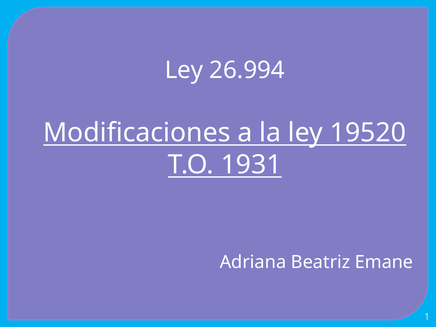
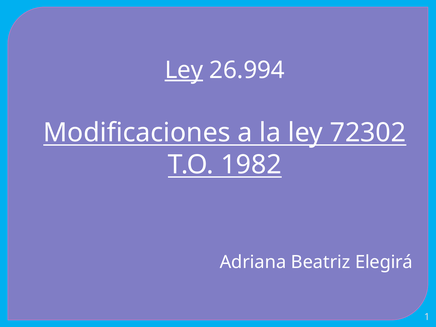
Ley at (184, 70) underline: none -> present
19520: 19520 -> 72302
1931: 1931 -> 1982
Emane: Emane -> Elegirá
